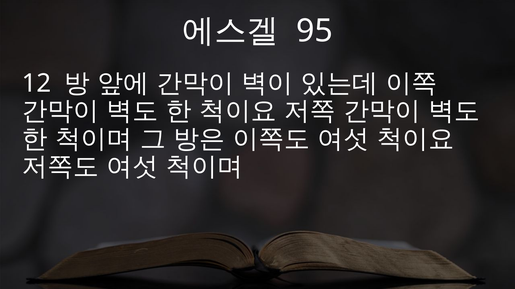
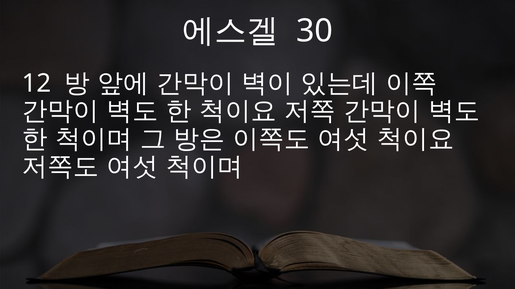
95: 95 -> 30
